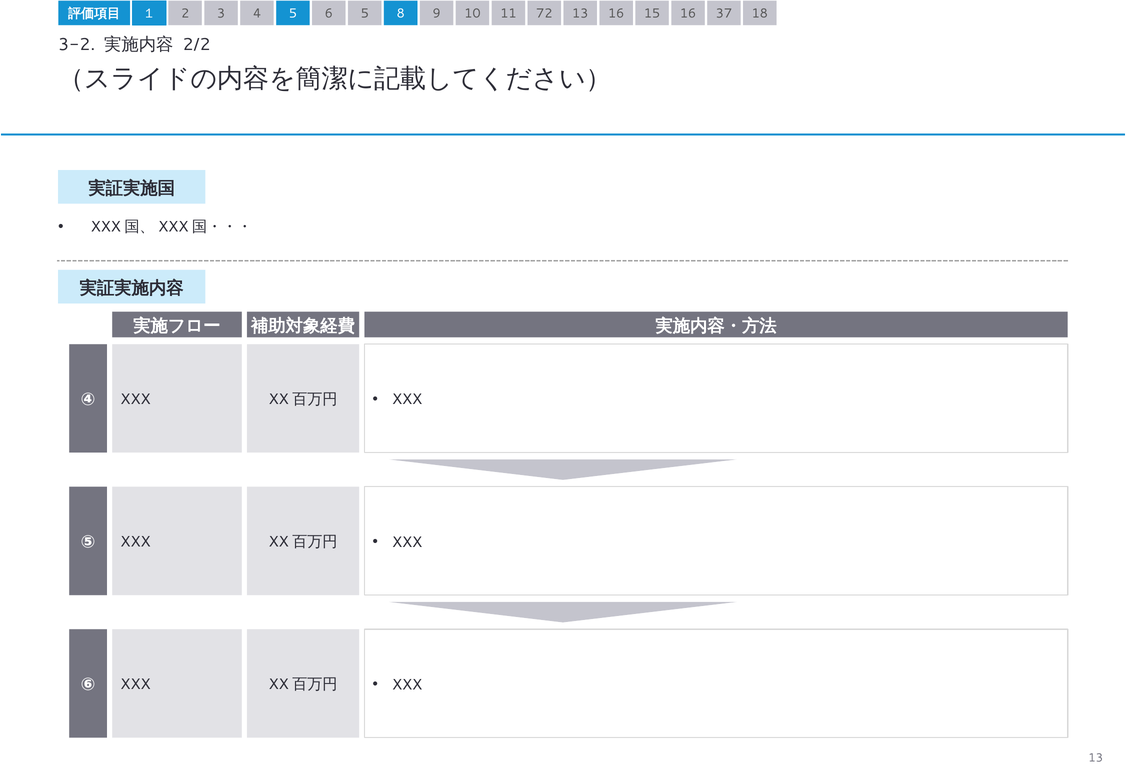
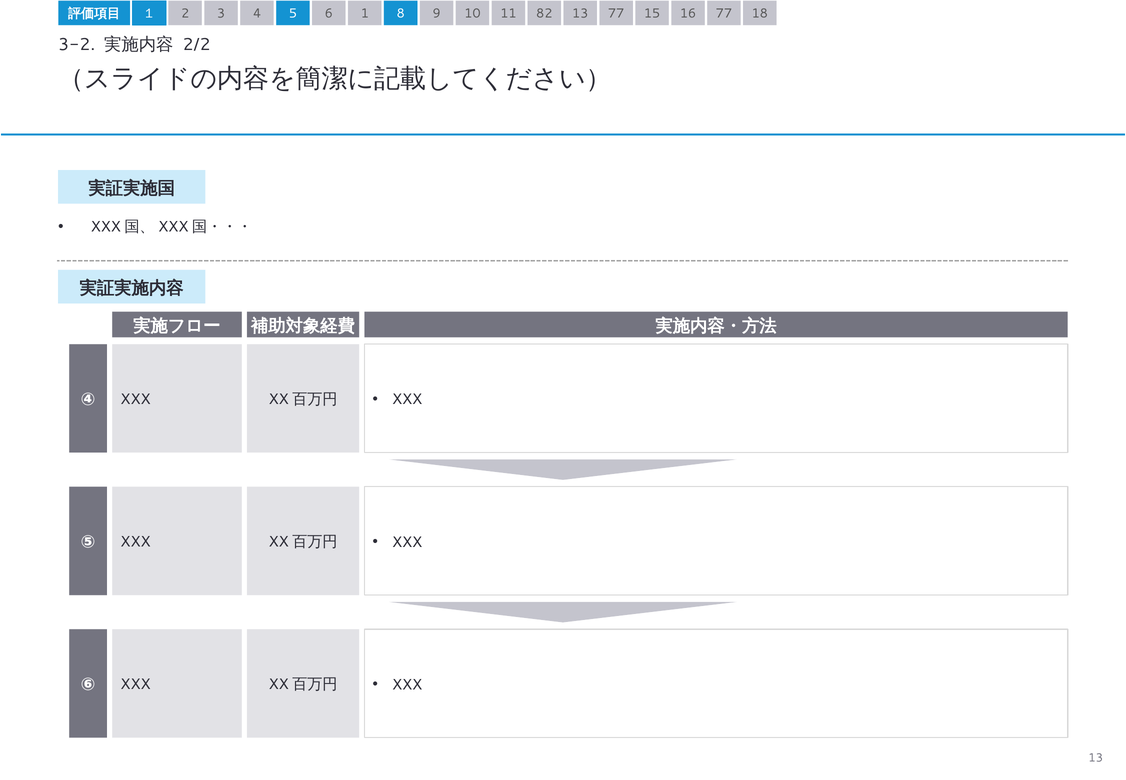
6 5: 5 -> 1
72: 72 -> 82
13 16: 16 -> 77
16 37: 37 -> 77
